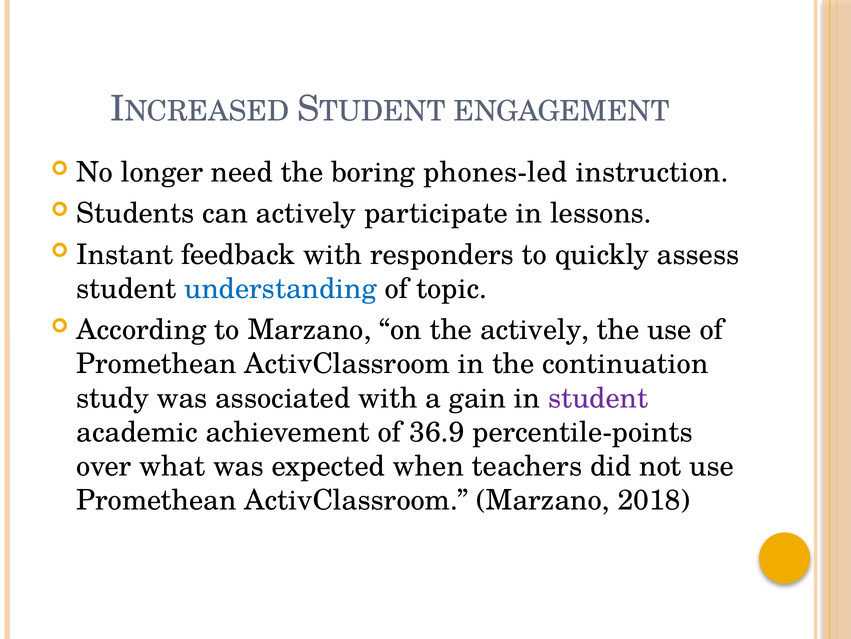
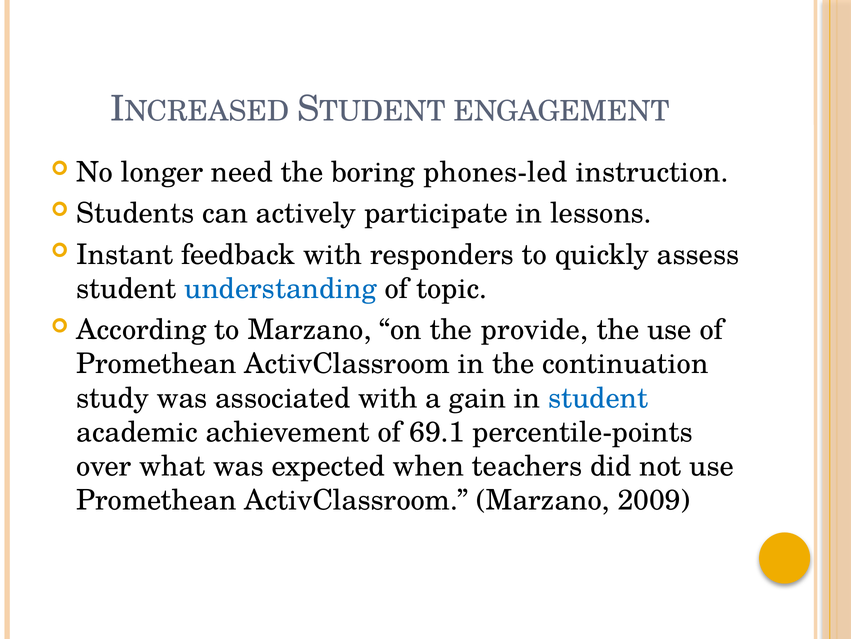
the actively: actively -> provide
student at (598, 398) colour: purple -> blue
36.9: 36.9 -> 69.1
2018: 2018 -> 2009
